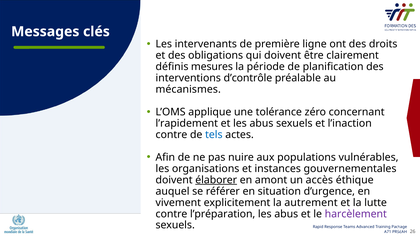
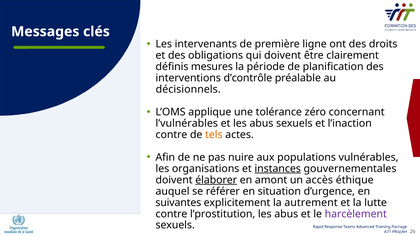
mécanismes: mécanismes -> décisionnels
l’rapidement: l’rapidement -> l’vulnérables
tels colour: blue -> orange
instances underline: none -> present
vivement: vivement -> suivantes
l’préparation: l’préparation -> l’prostitution
